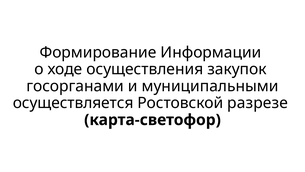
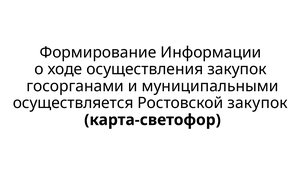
Ростовской разрезе: разрезе -> закупок
